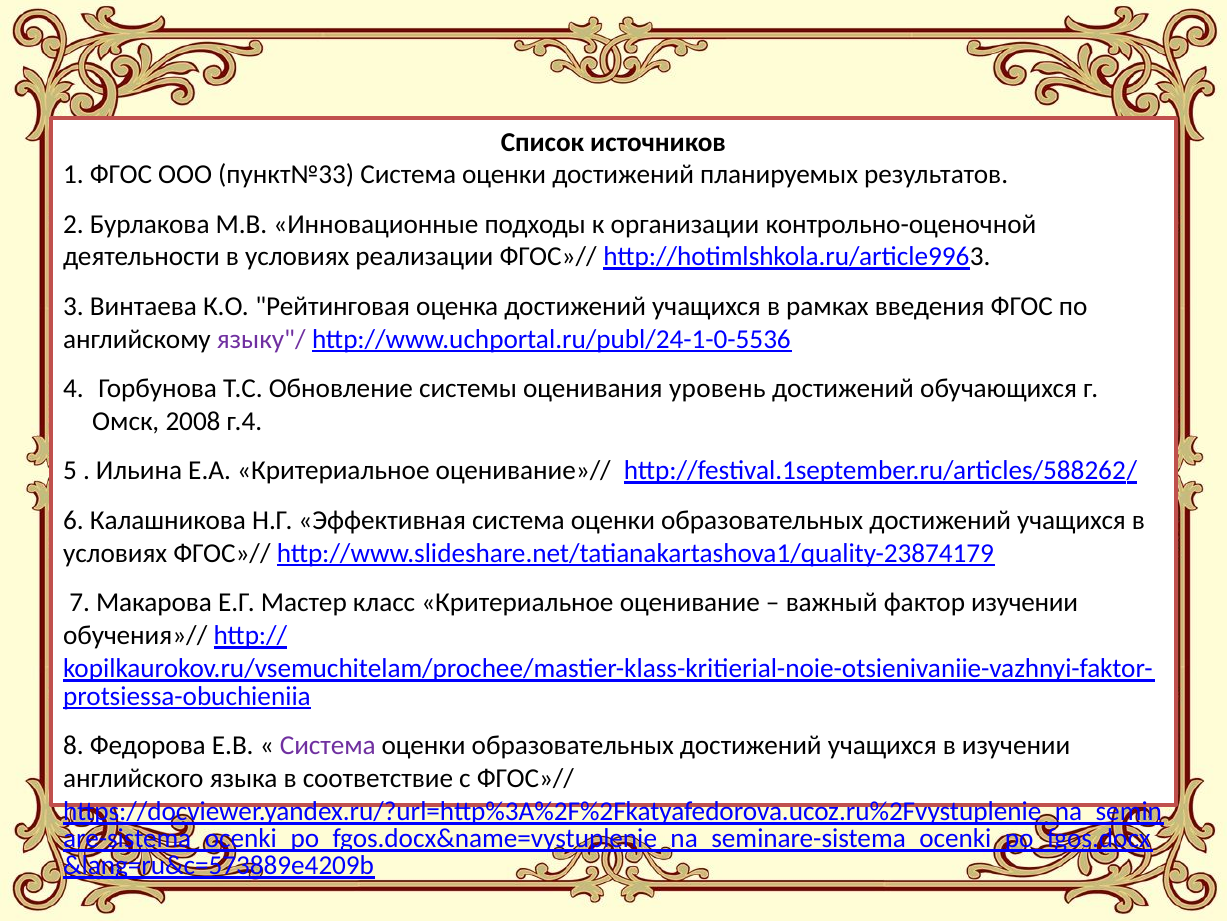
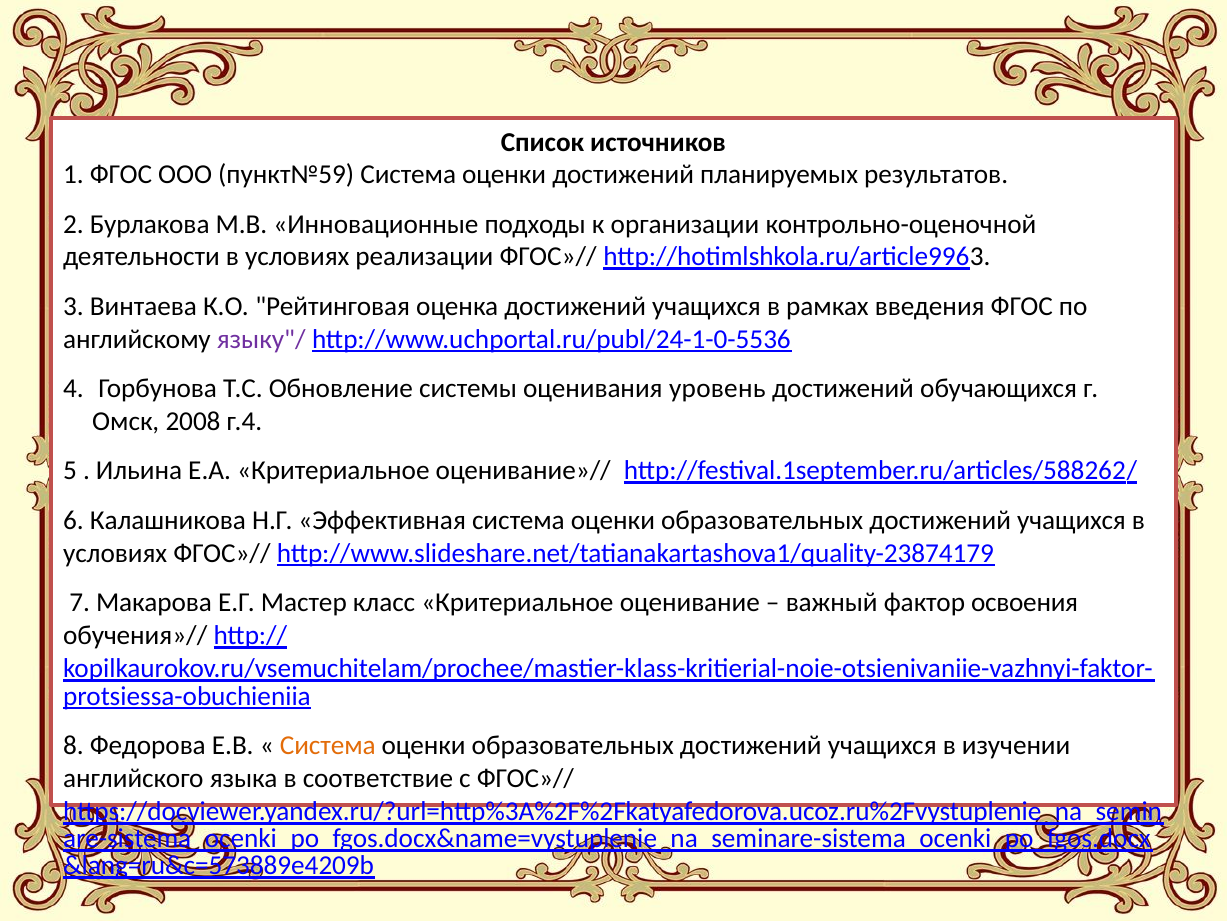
пункт№33: пункт№33 -> пункт№59
фактор изучении: изучении -> освоения
Система at (328, 745) colour: purple -> orange
